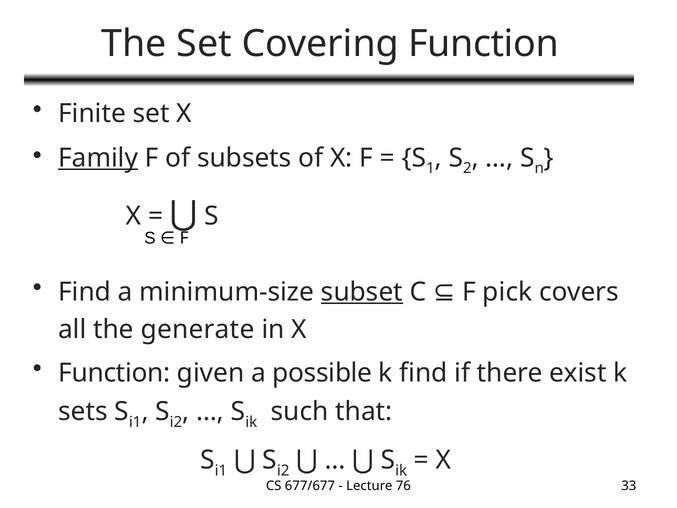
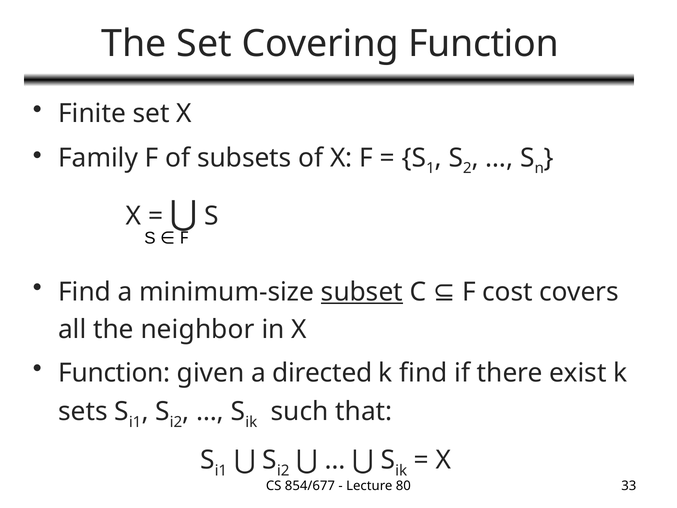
Family underline: present -> none
pick: pick -> cost
generate: generate -> neighbor
possible: possible -> directed
677/677: 677/677 -> 854/677
76: 76 -> 80
